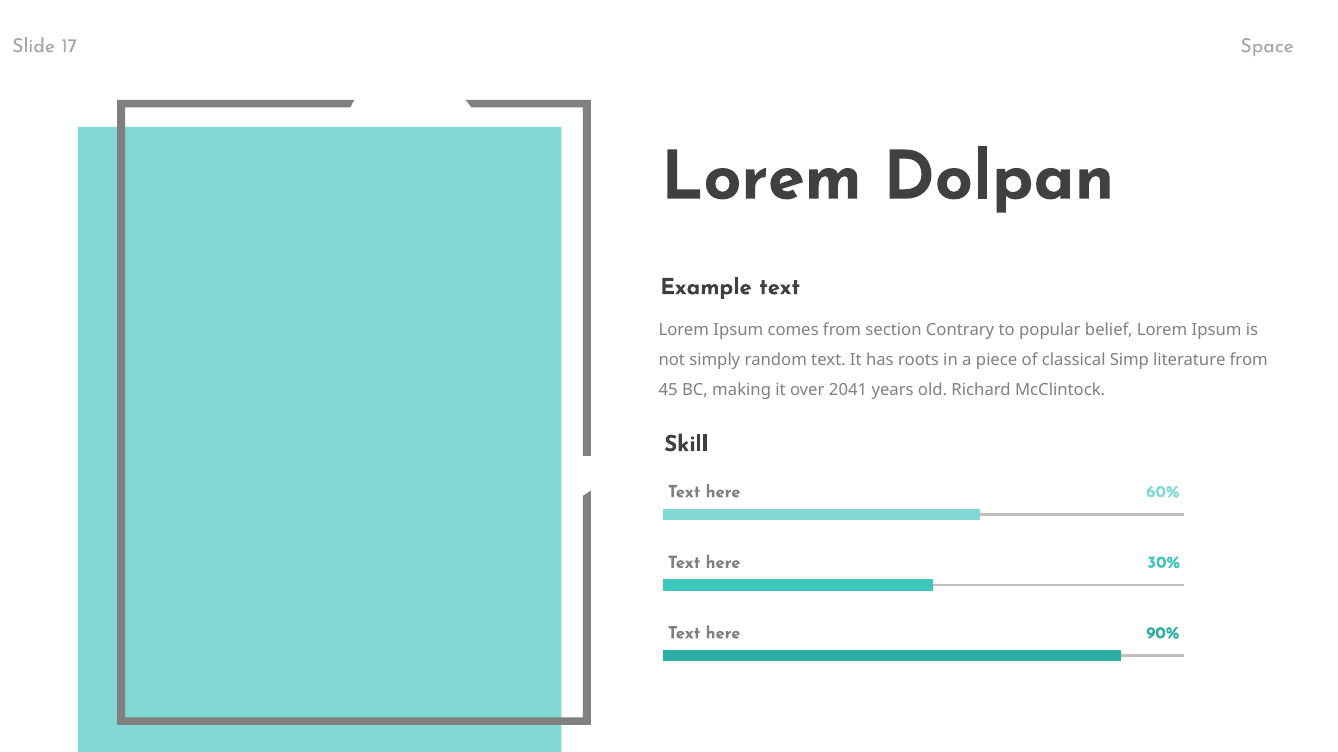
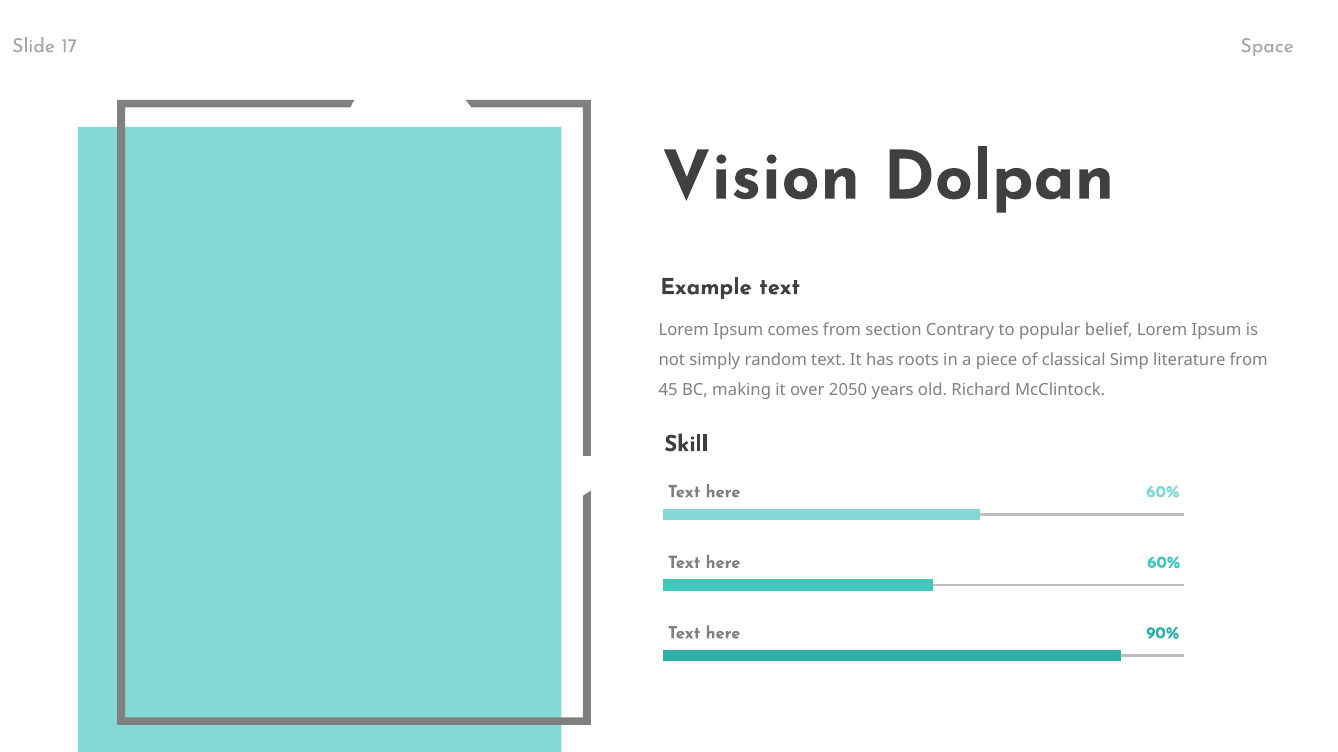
Lorem at (762, 177): Lorem -> Vision
2041: 2041 -> 2050
30% at (1164, 563): 30% -> 60%
